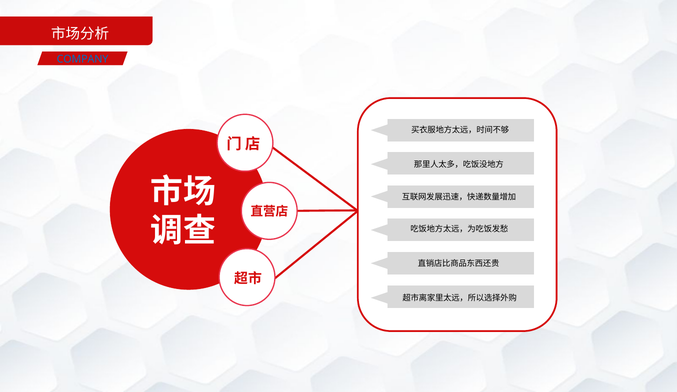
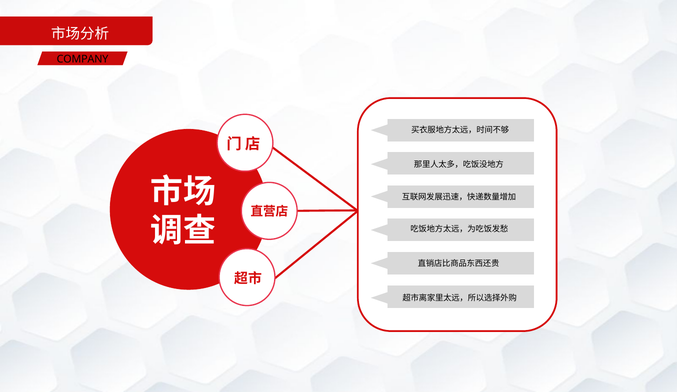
COMPANY colour: blue -> black
